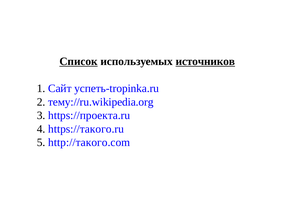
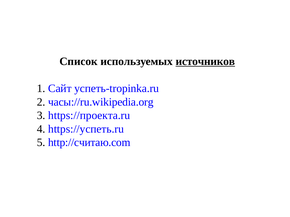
Список underline: present -> none
тему://ru.wikipedia.org: тему://ru.wikipedia.org -> часы://ru.wikipedia.org
https://такого.ru: https://такого.ru -> https://успеть.ru
http://такого.com: http://такого.com -> http://считаю.com
